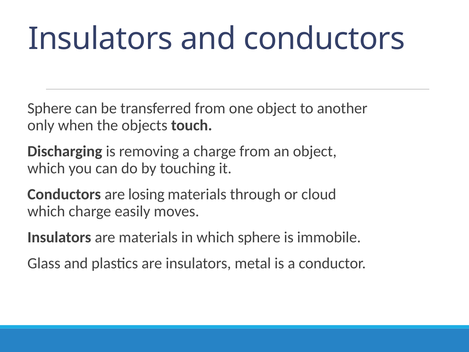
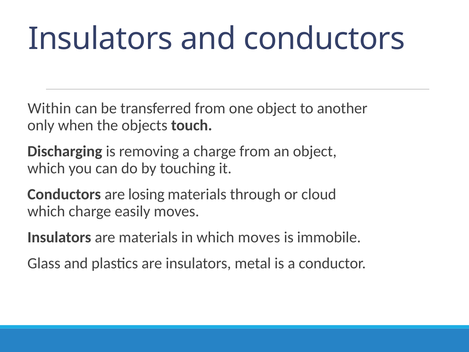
Sphere at (49, 108): Sphere -> Within
which sphere: sphere -> moves
